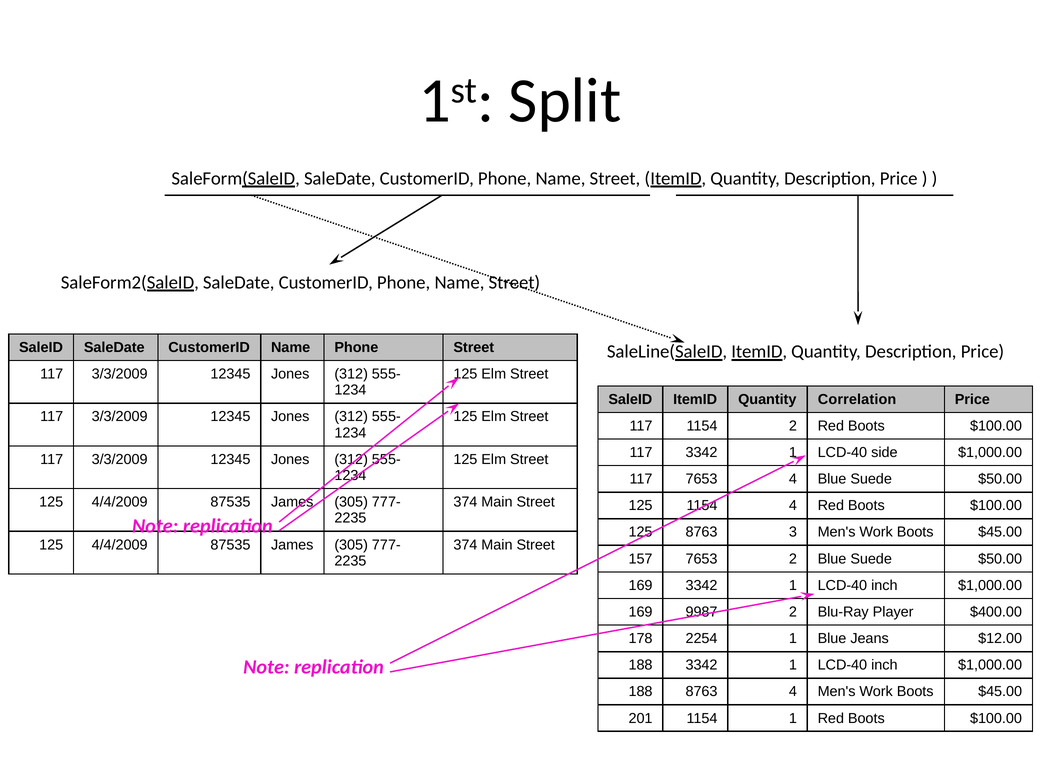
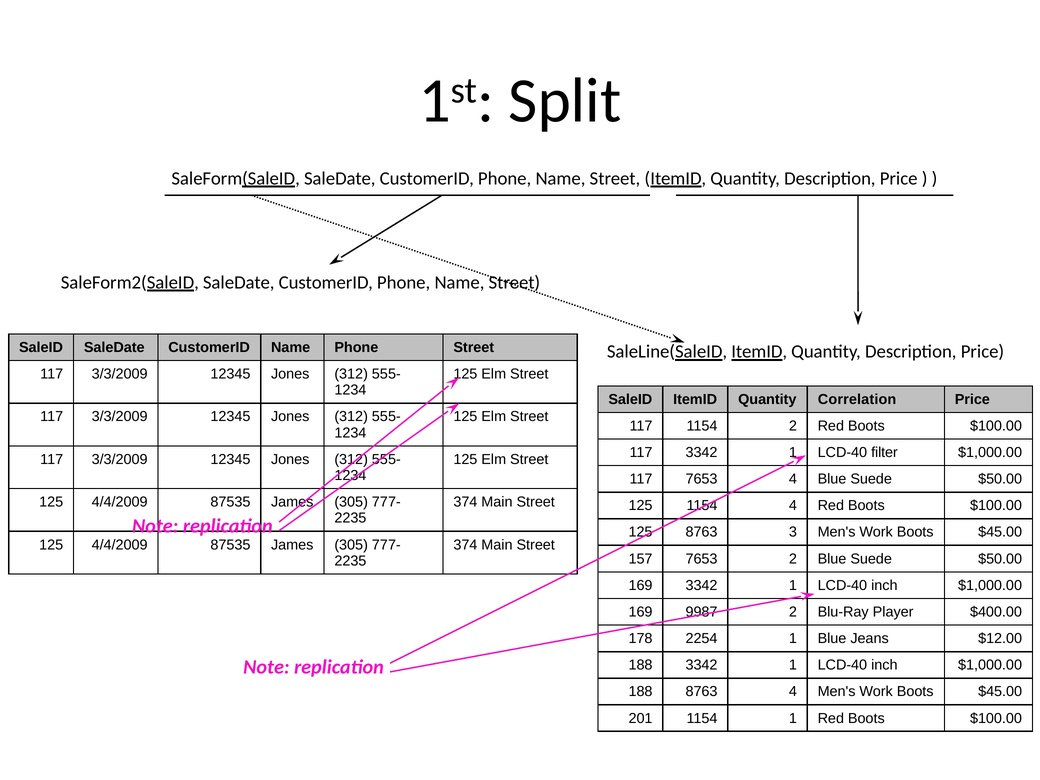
side: side -> filter
